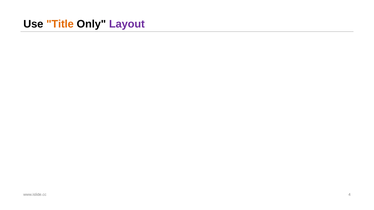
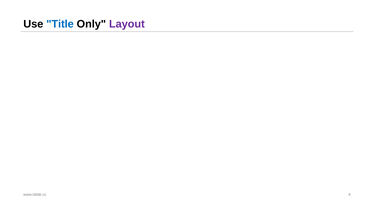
Title colour: orange -> blue
